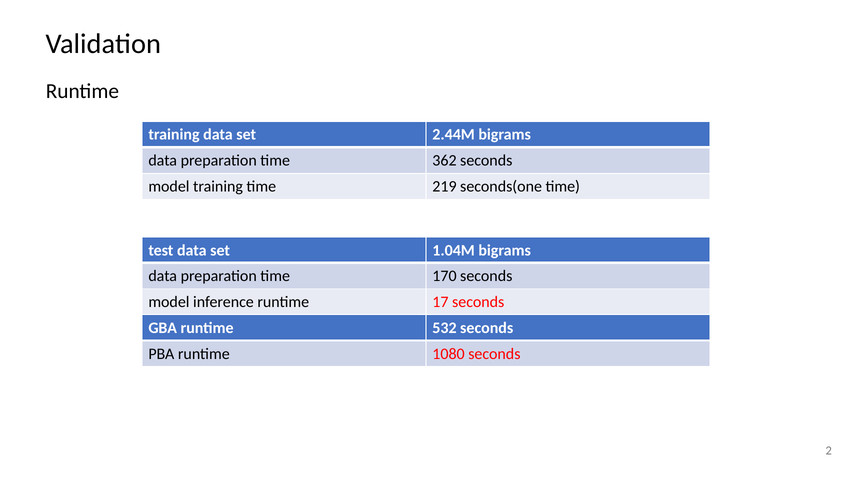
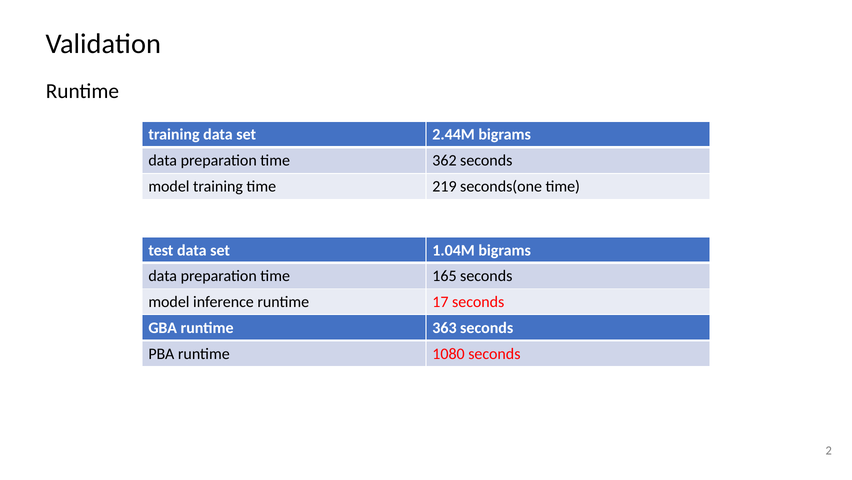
170: 170 -> 165
532: 532 -> 363
